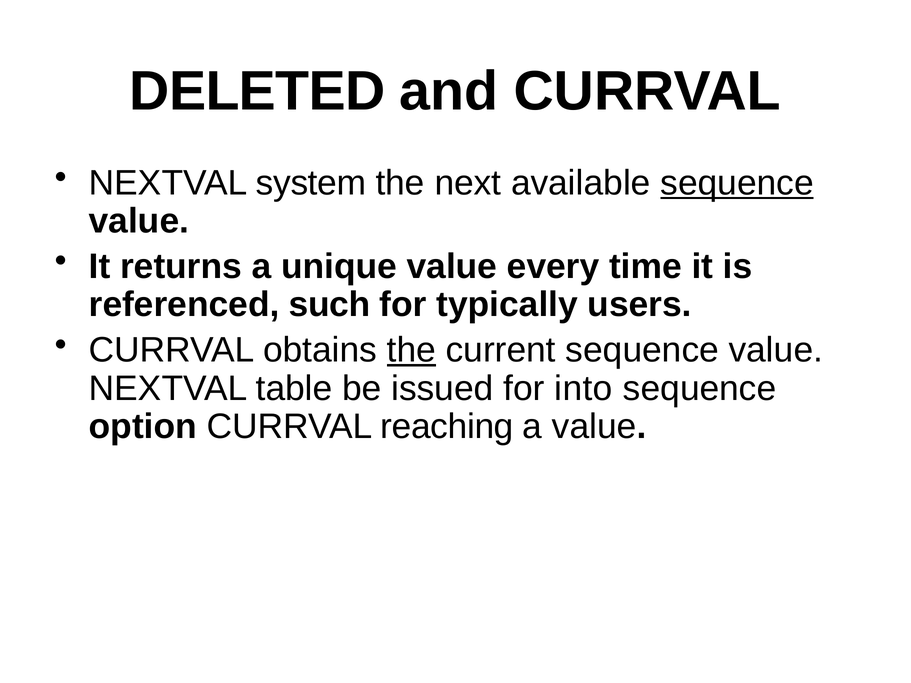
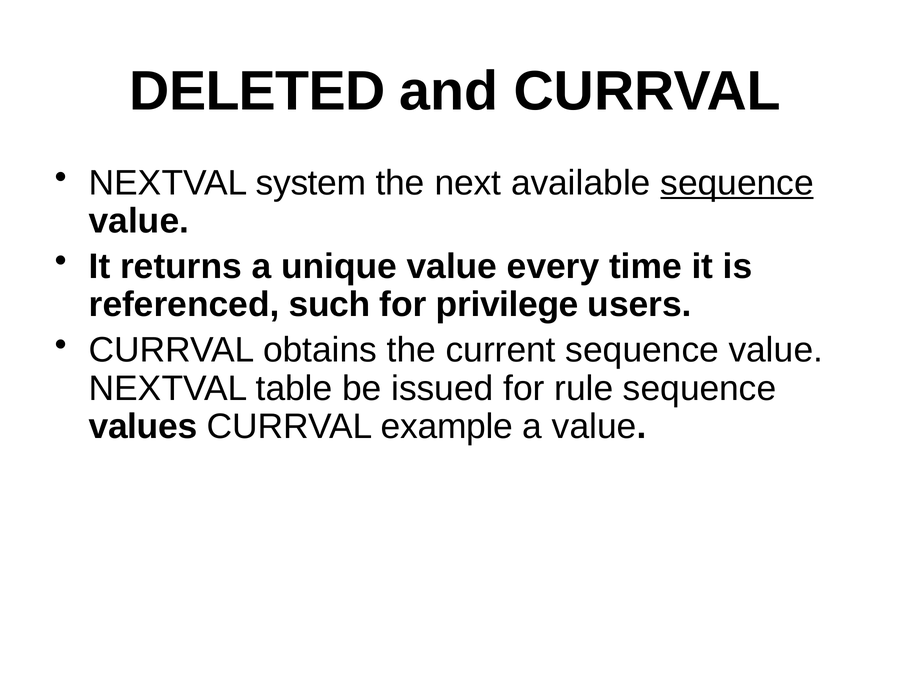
typically: typically -> privilege
the at (411, 350) underline: present -> none
into: into -> rule
option: option -> values
reaching: reaching -> example
